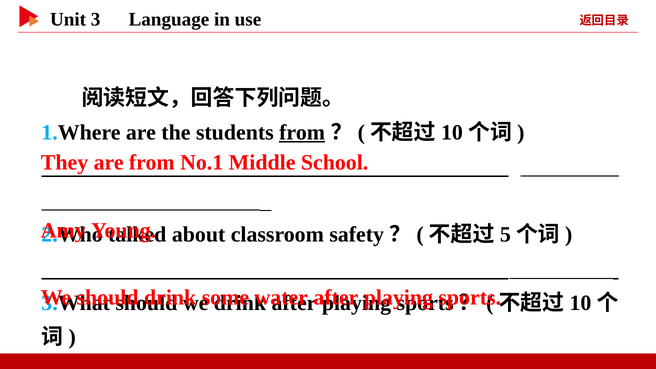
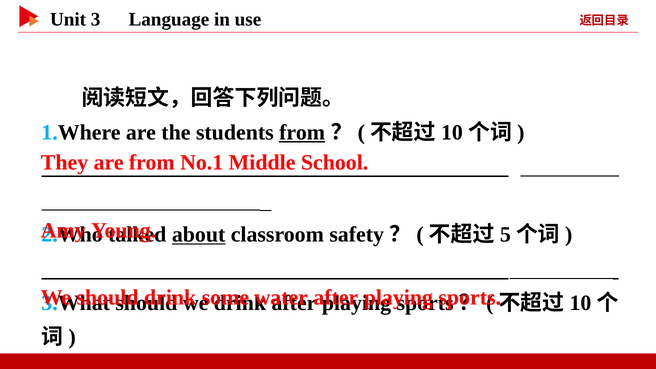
about underline: none -> present
